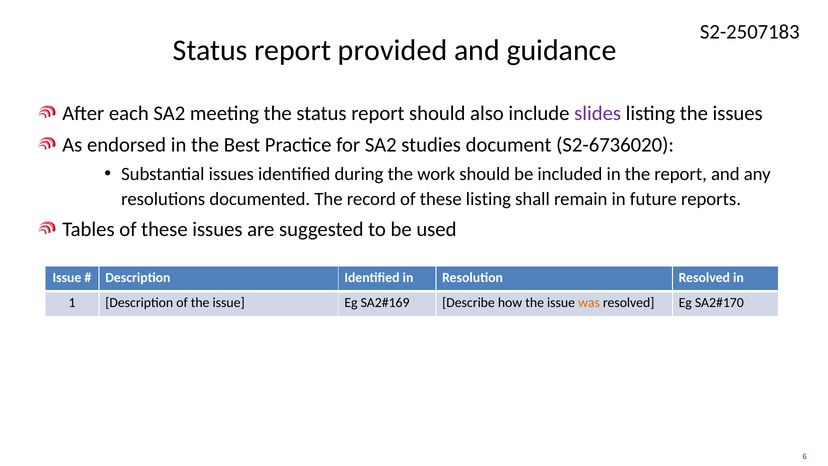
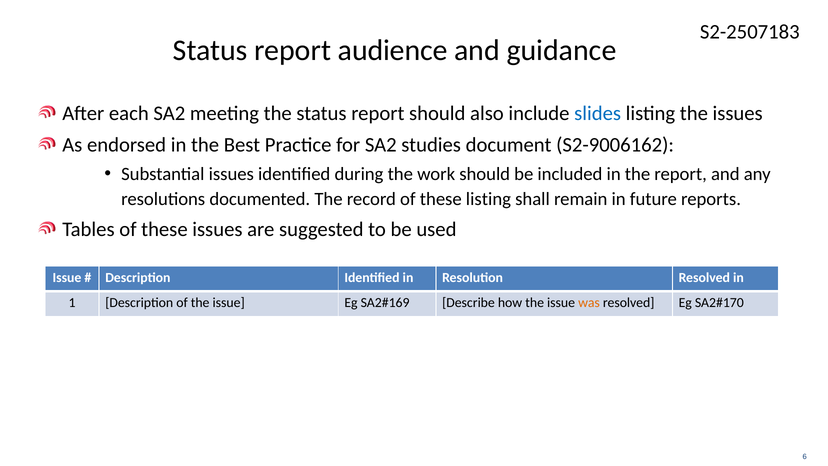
provided: provided -> audience
slides colour: purple -> blue
S2-6736020: S2-6736020 -> S2-9006162
